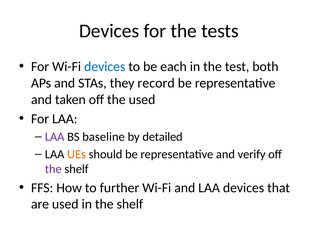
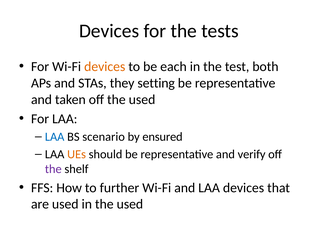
devices at (105, 66) colour: blue -> orange
record: record -> setting
LAA at (55, 137) colour: purple -> blue
baseline: baseline -> scenario
detailed: detailed -> ensured
in the shelf: shelf -> used
